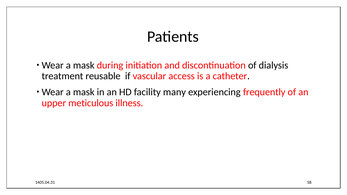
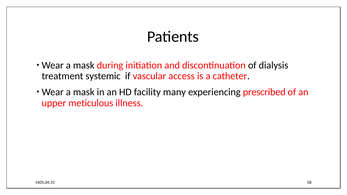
reusable: reusable -> systemic
frequently: frequently -> prescribed
